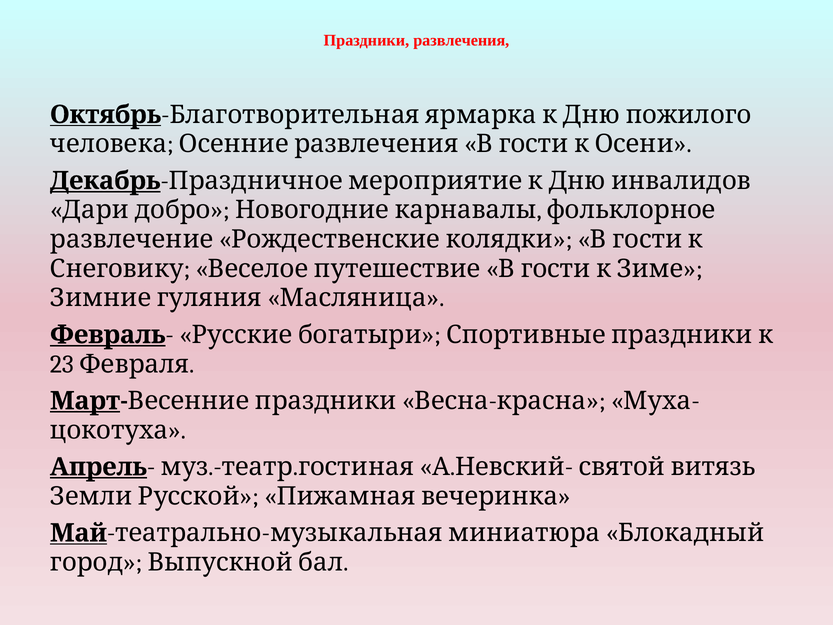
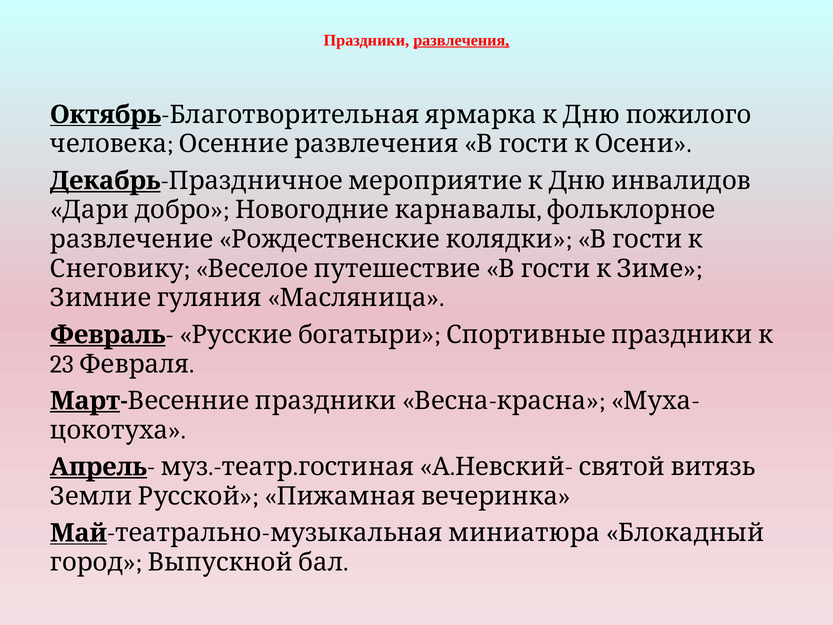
развлечения underline: none -> present
